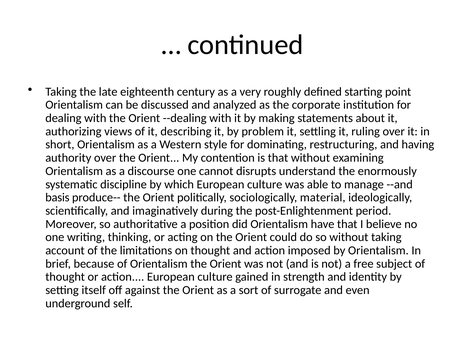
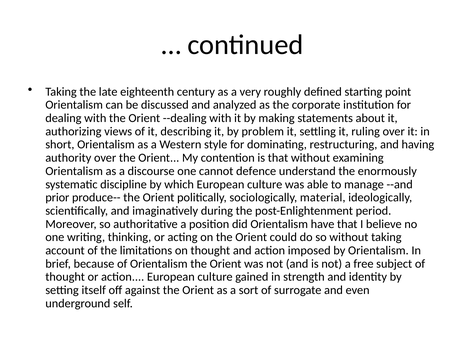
disrupts: disrupts -> defence
basis: basis -> prior
